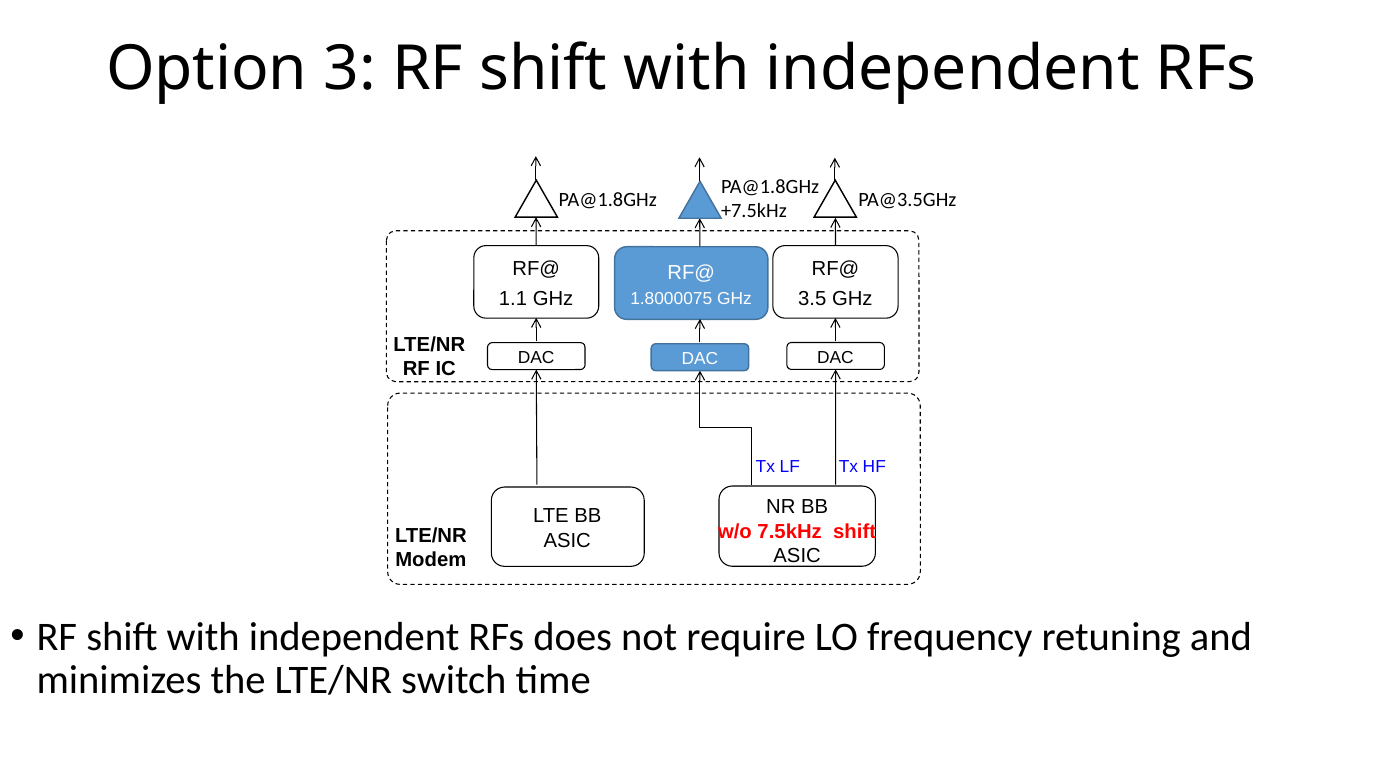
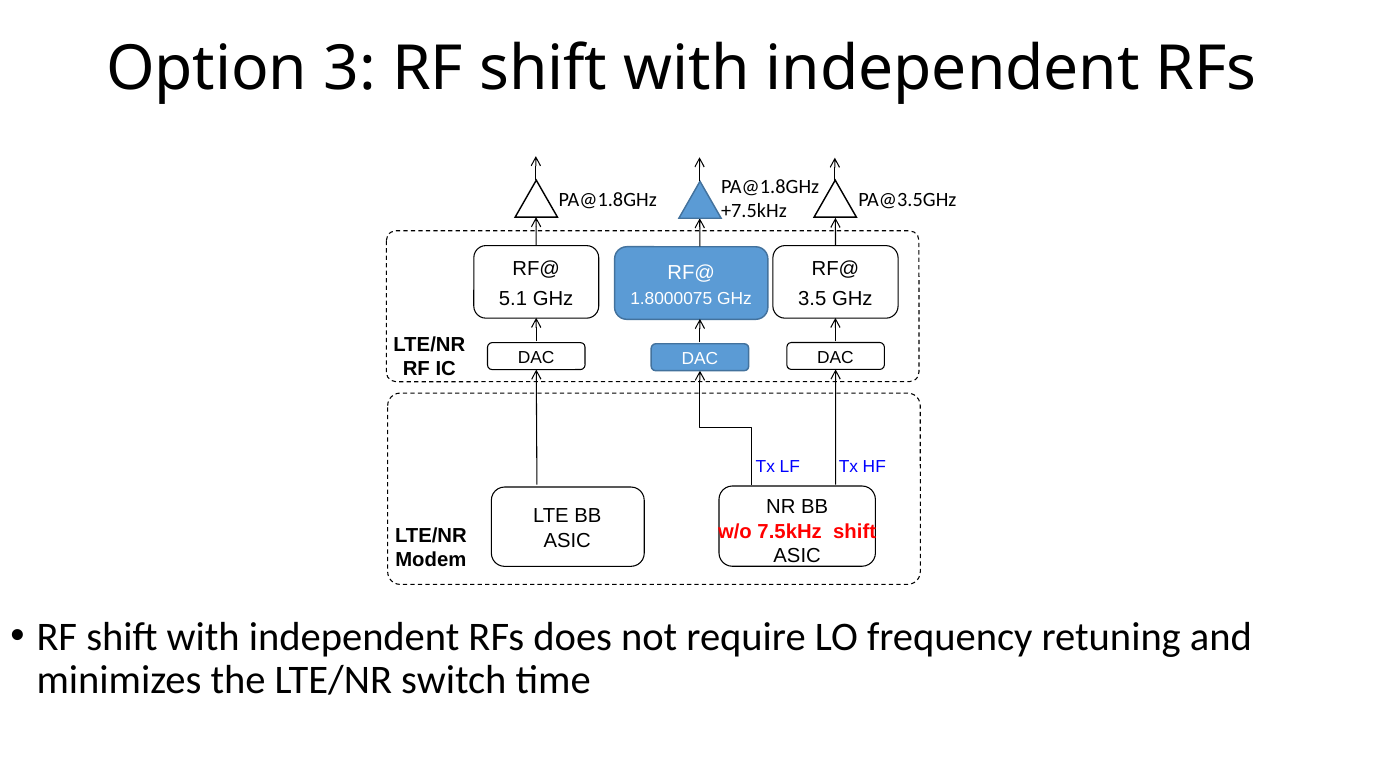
1.1: 1.1 -> 5.1
